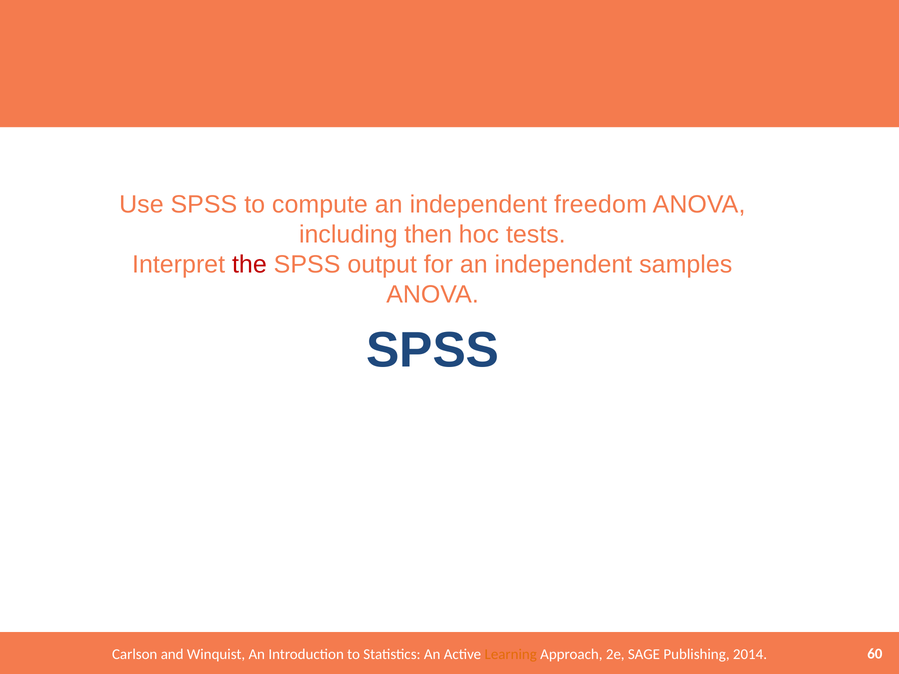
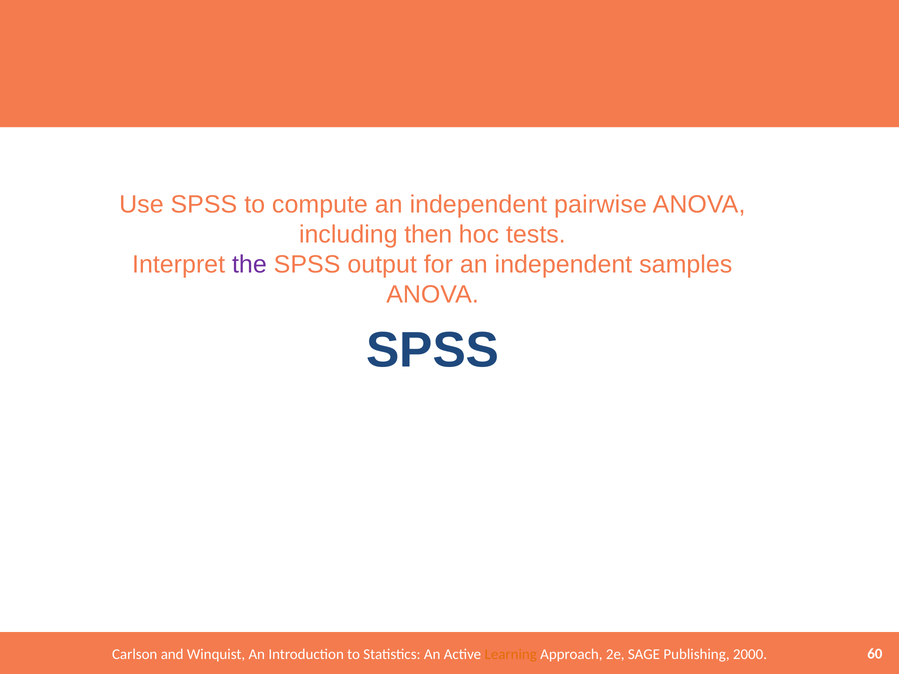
freedom: freedom -> pairwise
the colour: red -> purple
2014: 2014 -> 2000
